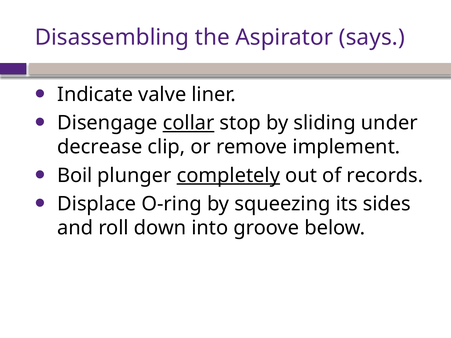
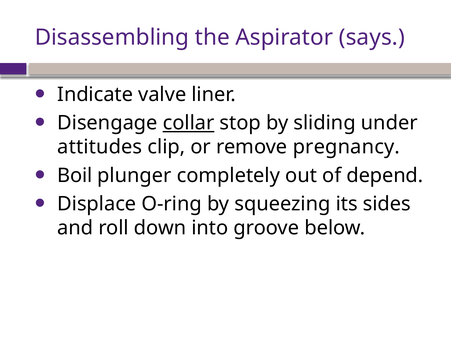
decrease: decrease -> attitudes
implement: implement -> pregnancy
completely underline: present -> none
records: records -> depend
